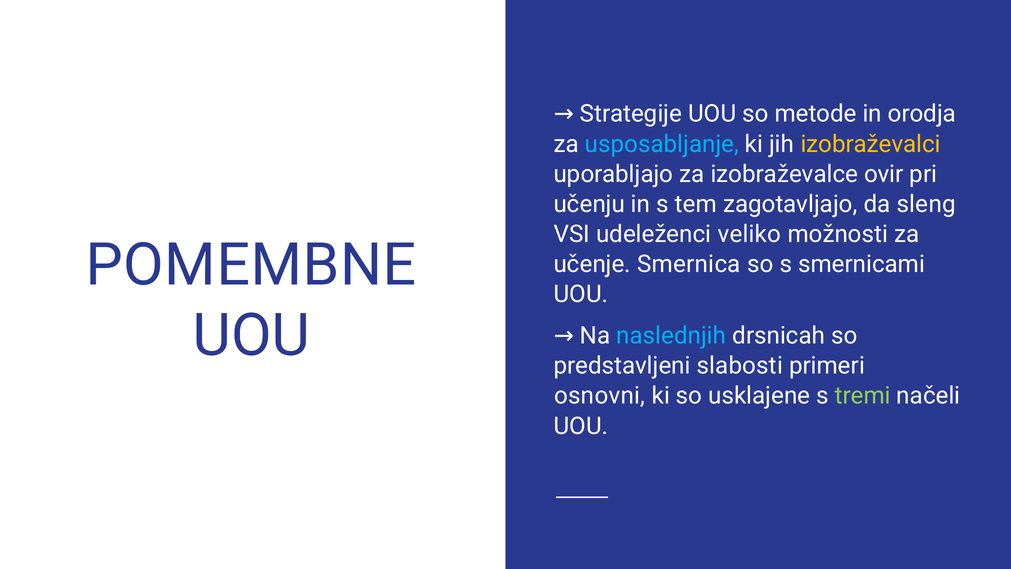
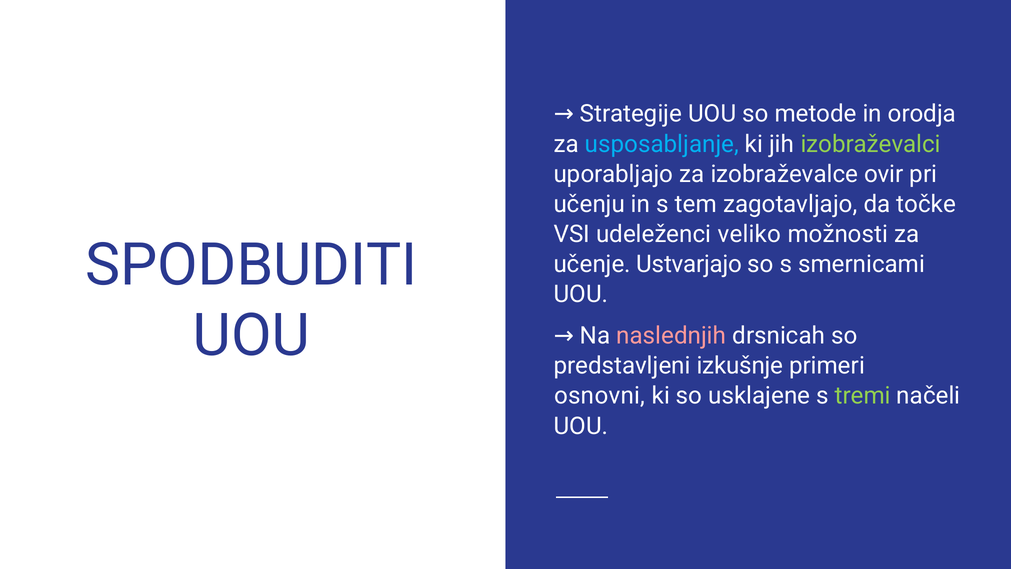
izobraževalci colour: yellow -> light green
sleng: sleng -> točke
POMEMBNE: POMEMBNE -> SPODBUDITI
Smernica: Smernica -> Ustvarjajo
naslednjih colour: light blue -> pink
slabosti: slabosti -> izkušnje
